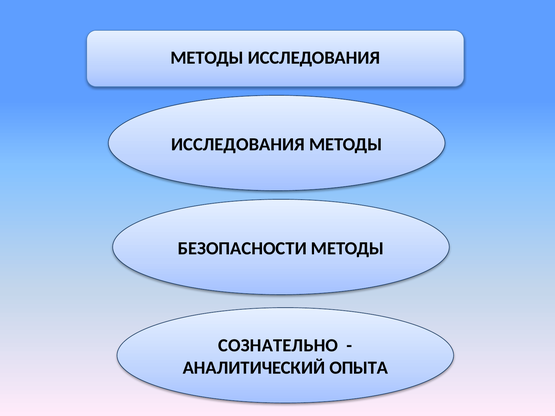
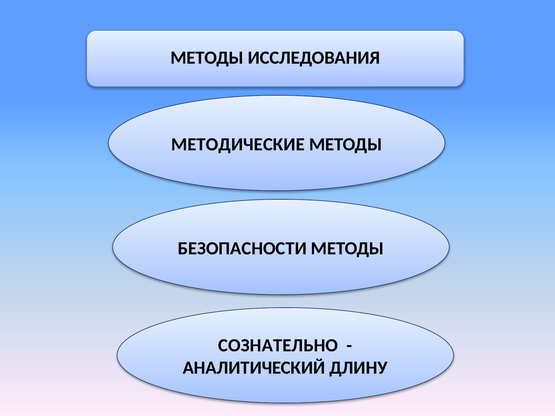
ИССЛЕДОВАНИЯ at (238, 144): ИССЛЕДОВАНИЯ -> МЕТОДИЧЕСКИЕ
ОПЫТА: ОПЫТА -> ДЛИНУ
